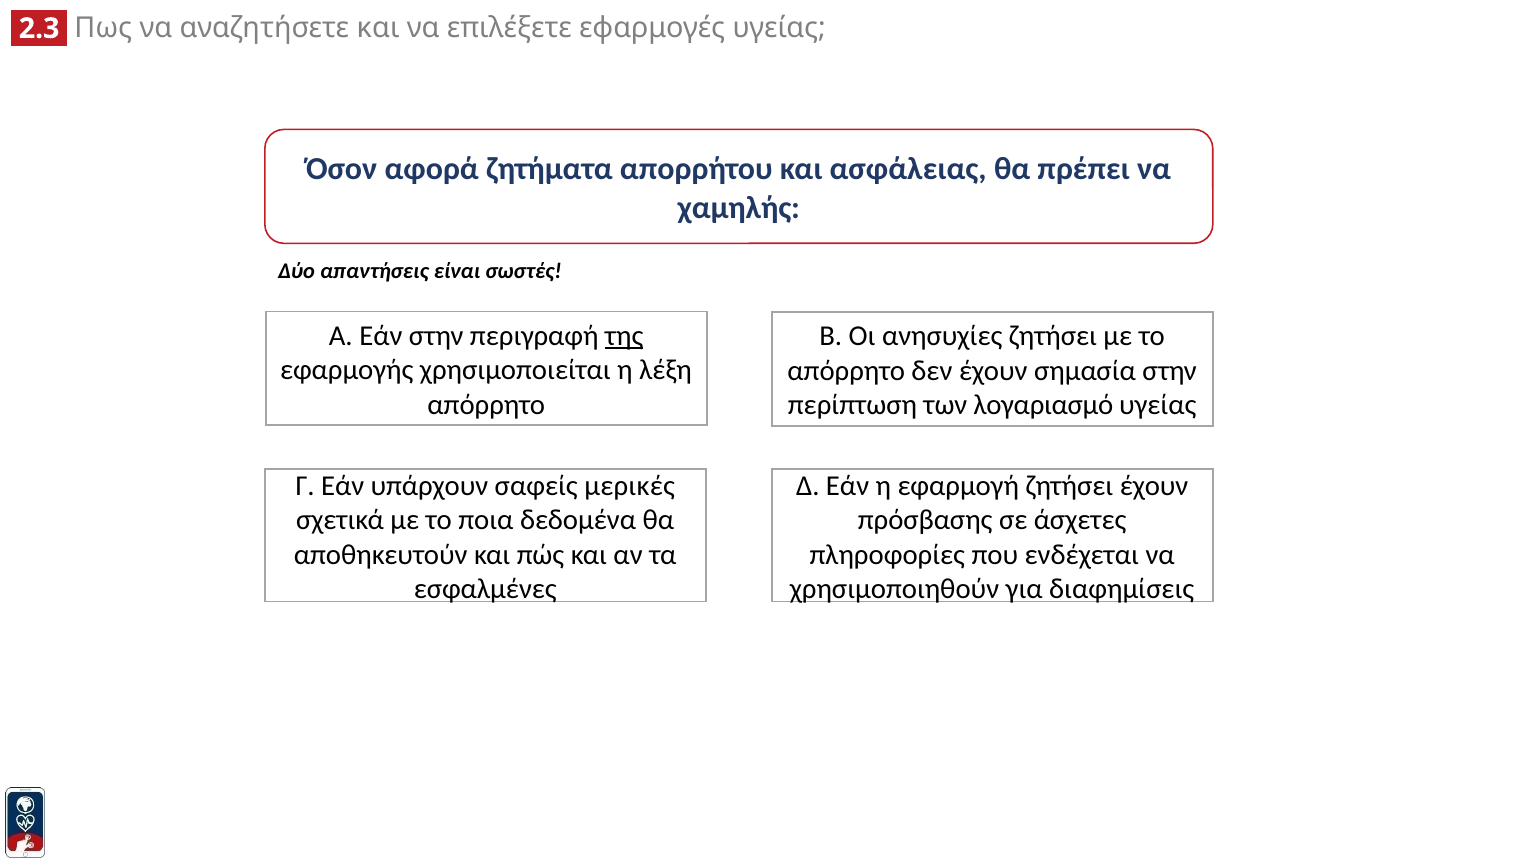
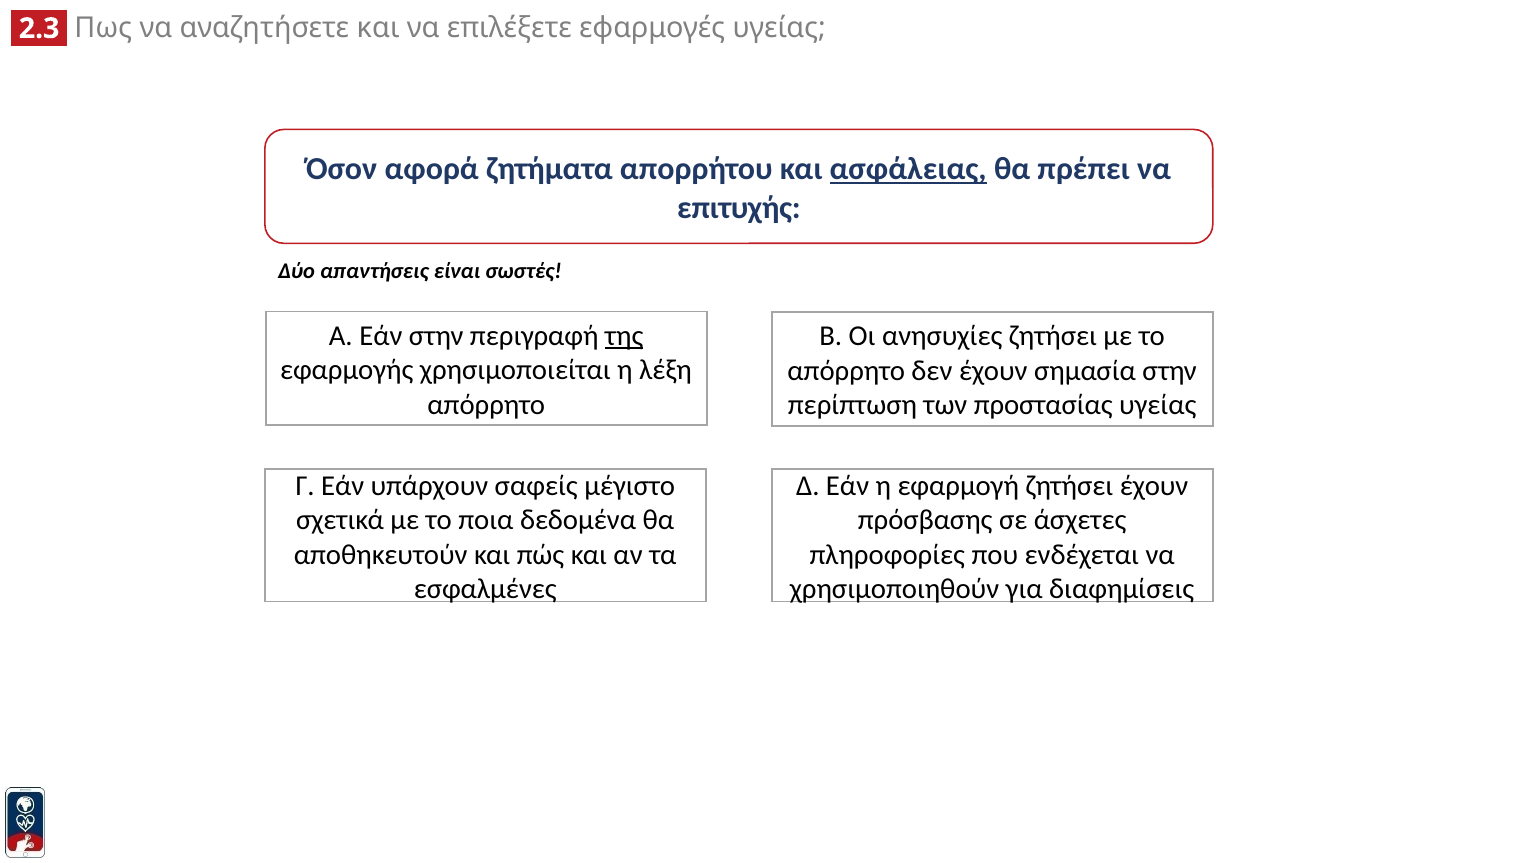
ασφάλειας underline: none -> present
χαμηλής: χαμηλής -> επιτυχής
λογαριασμό: λογαριασμό -> προστασίας
μερικές: μερικές -> μέγιστο
